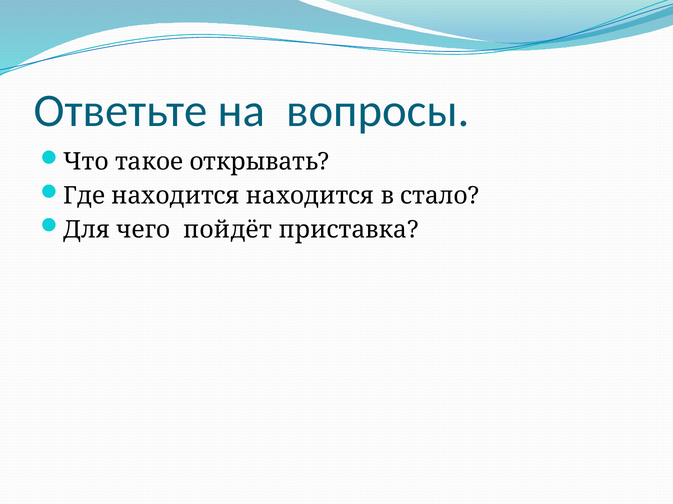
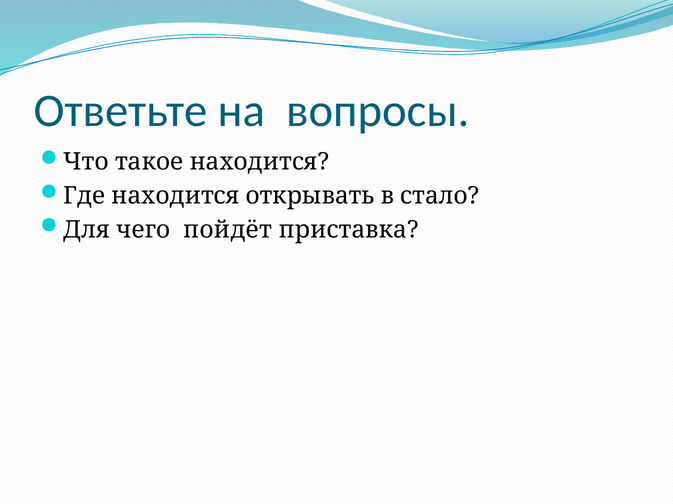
такое открывать: открывать -> находится
находится находится: находится -> открывать
